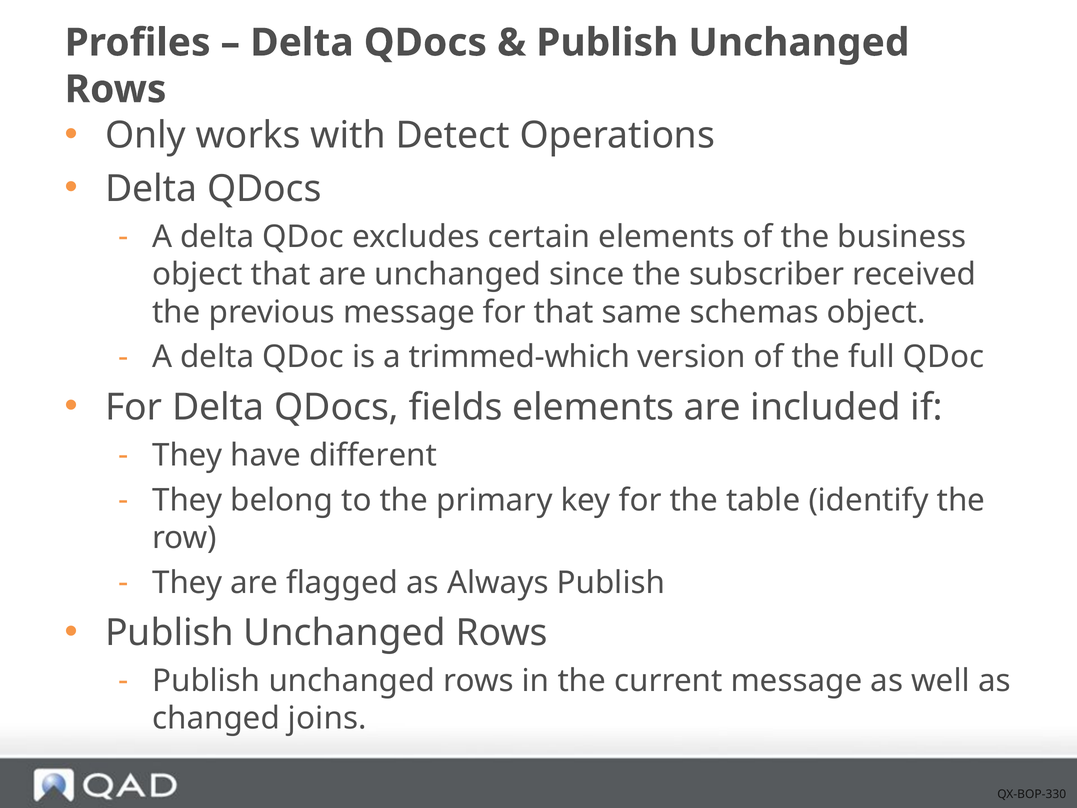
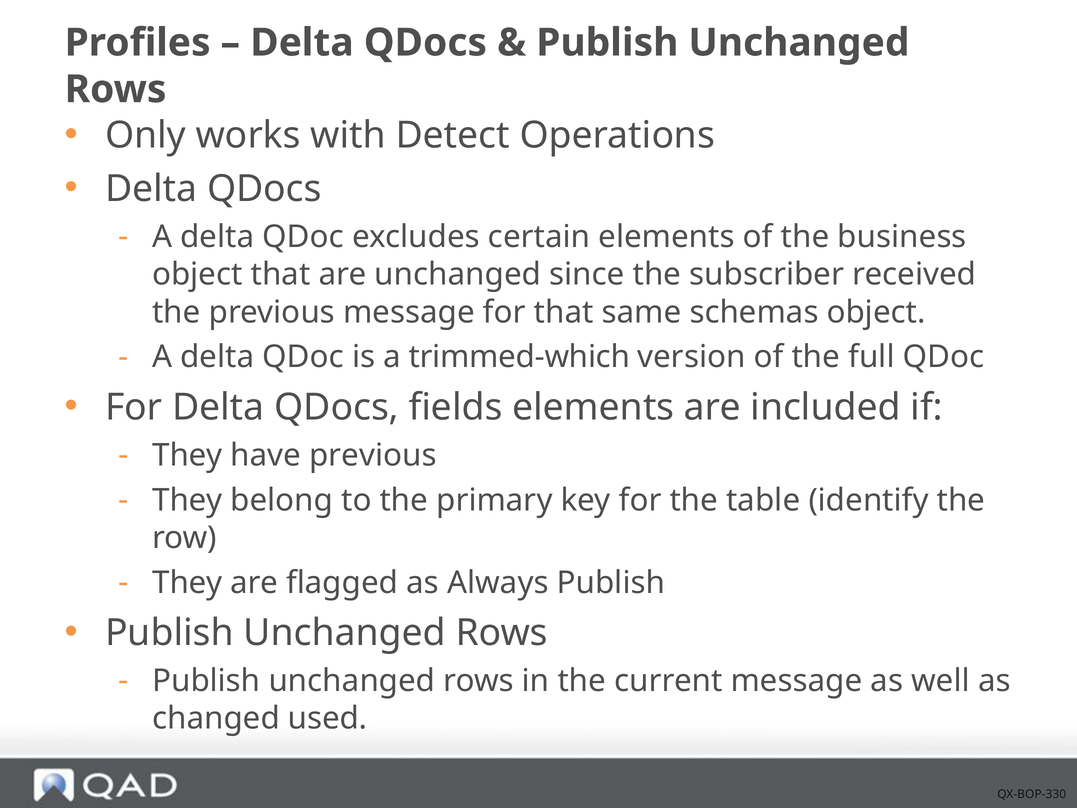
have different: different -> previous
joins: joins -> used
